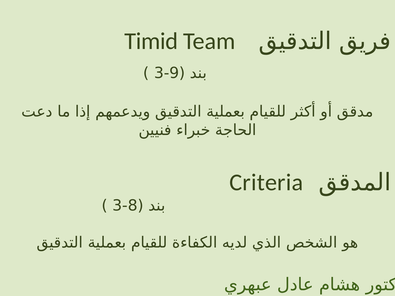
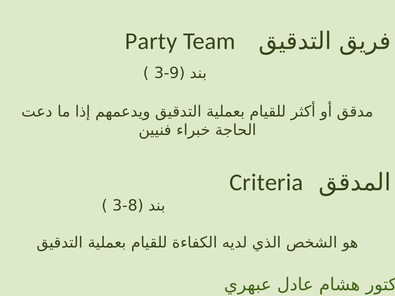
Timid: Timid -> Party
